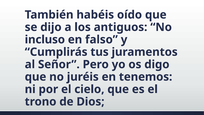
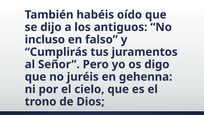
tenemos: tenemos -> gehenna
